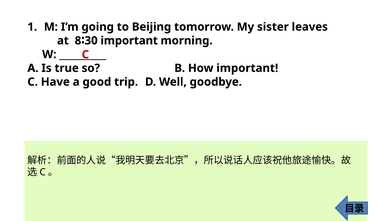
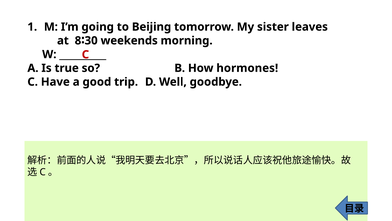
important at (129, 41): important -> weekends
How important: important -> hormones
